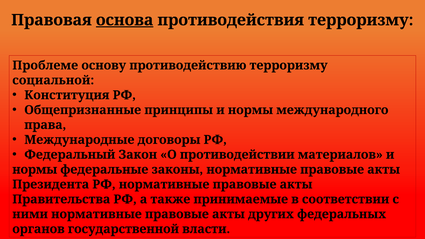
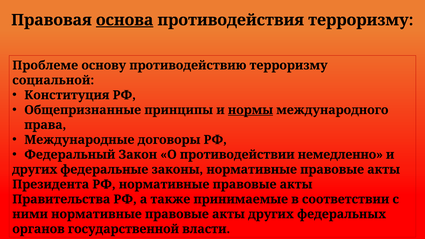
нормы at (250, 110) underline: none -> present
материалов: материалов -> немедленно
нормы at (35, 170): нормы -> других
